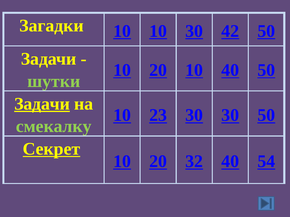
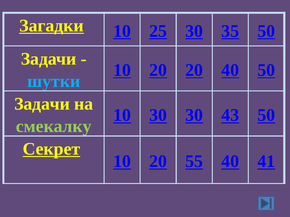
Загадки underline: none -> present
10 10: 10 -> 25
42: 42 -> 35
20 10: 10 -> 20
шутки colour: light green -> light blue
Задачи at (42, 104) underline: present -> none
10 23: 23 -> 30
30 30: 30 -> 43
32: 32 -> 55
54: 54 -> 41
